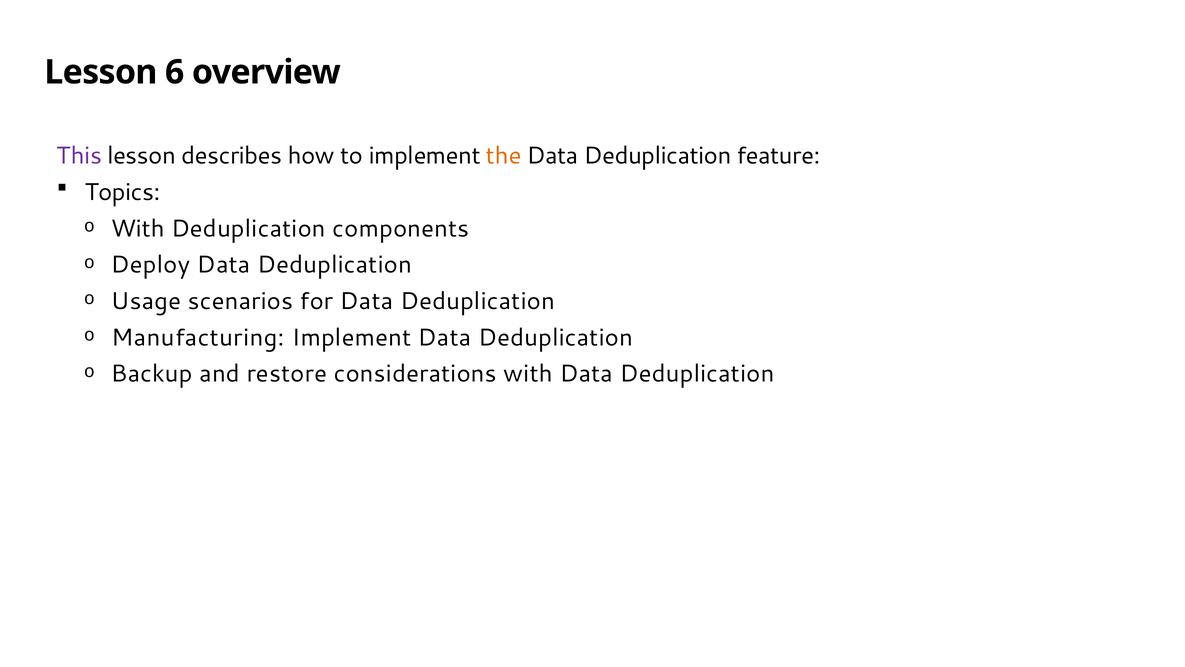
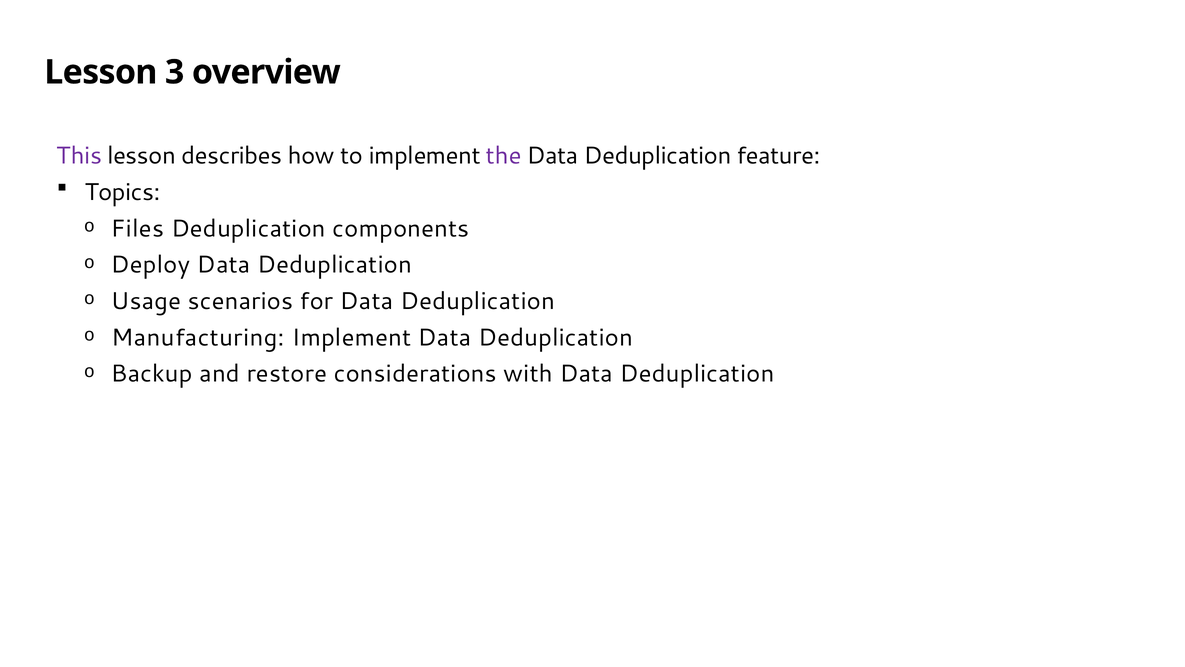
6: 6 -> 3
the colour: orange -> purple
With at (138, 228): With -> Files
